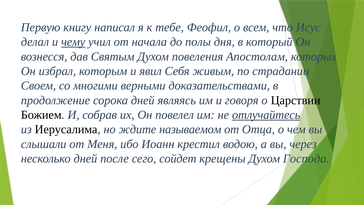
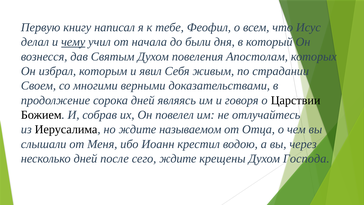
полы: полы -> были
отлучайтесь underline: present -> none
сего сойдет: сойдет -> ждите
